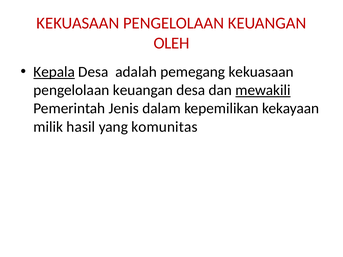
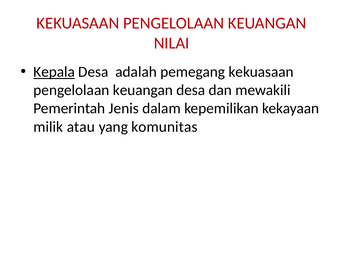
OLEH: OLEH -> NILAI
mewakili underline: present -> none
hasil: hasil -> atau
